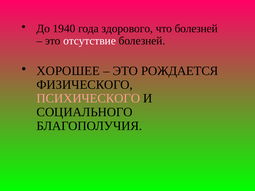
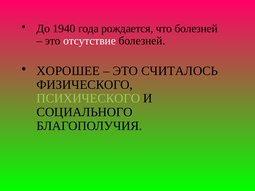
здорового: здорового -> рождается
РОЖДАЕТСЯ: РОЖДАЕТСЯ -> СЧИТАЛОСЬ
ПСИХИЧЕСКОГО colour: pink -> light green
